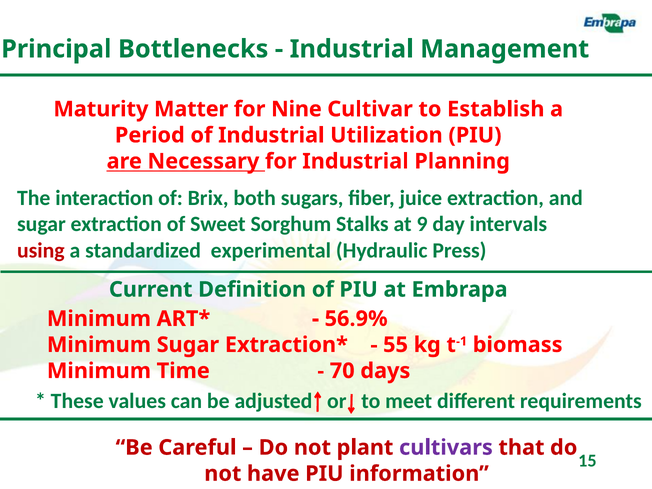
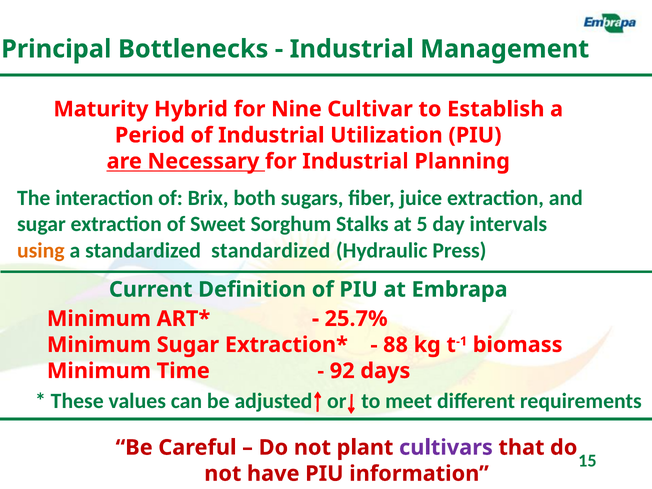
Matter: Matter -> Hybrid
9: 9 -> 5
using colour: red -> orange
standardized experimental: experimental -> standardized
56.9%: 56.9% -> 25.7%
55: 55 -> 88
70: 70 -> 92
